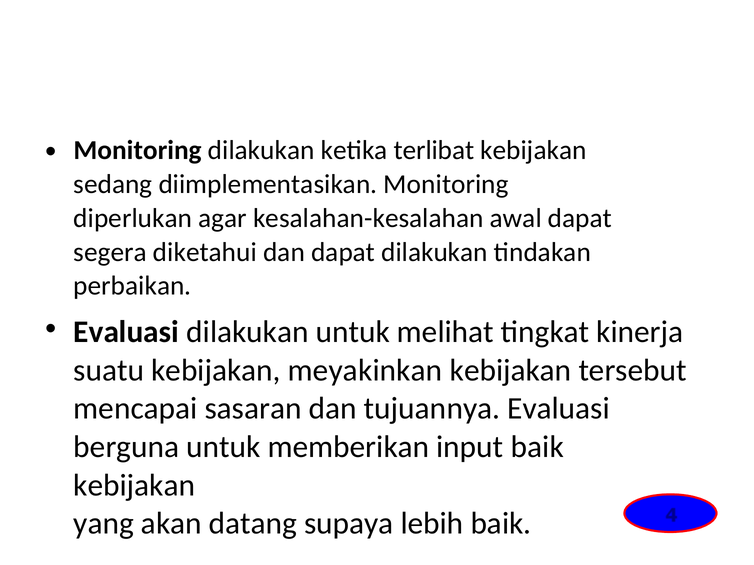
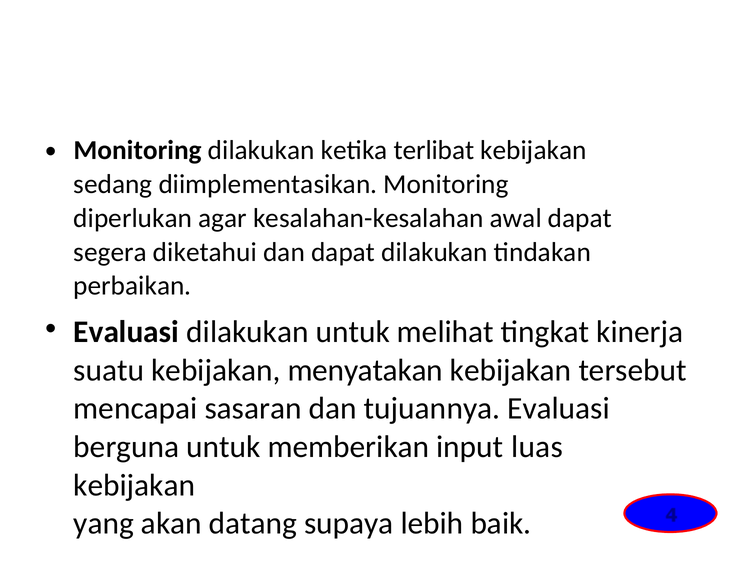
meyakinkan: meyakinkan -> menyatakan
input baik: baik -> luas
